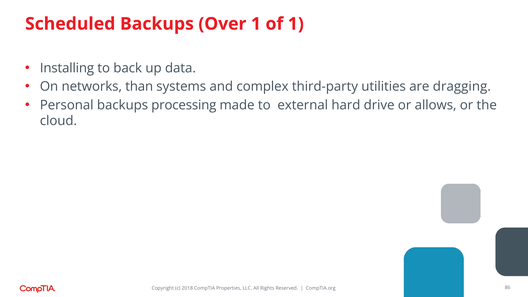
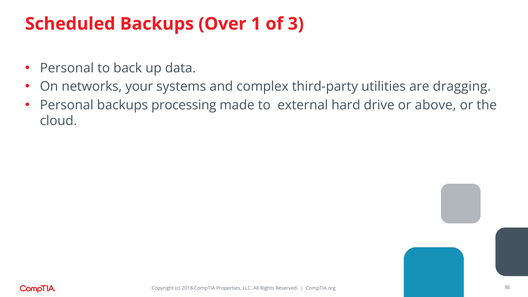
of 1: 1 -> 3
Installing at (67, 68): Installing -> Personal
than: than -> your
allows: allows -> above
